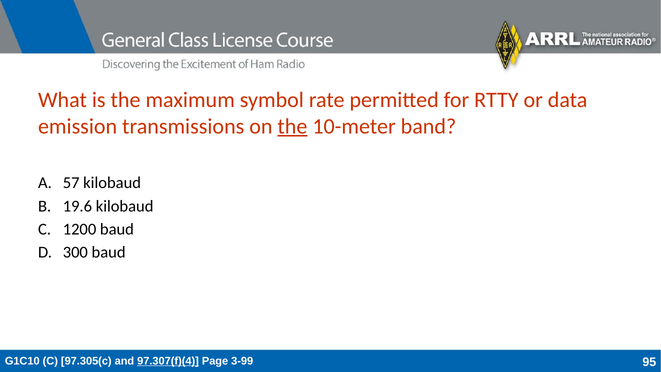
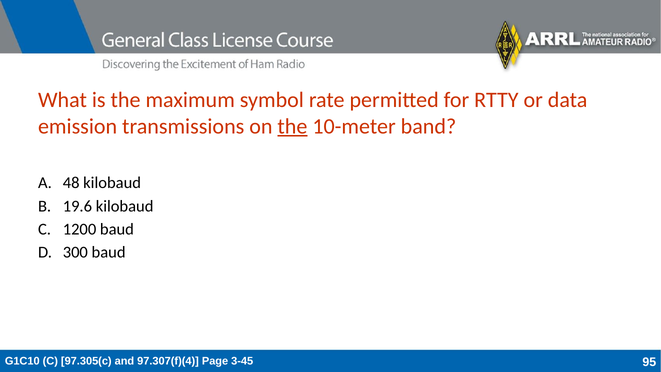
57: 57 -> 48
97.307(f)(4 underline: present -> none
3-99: 3-99 -> 3-45
